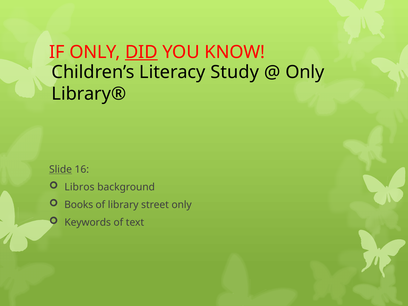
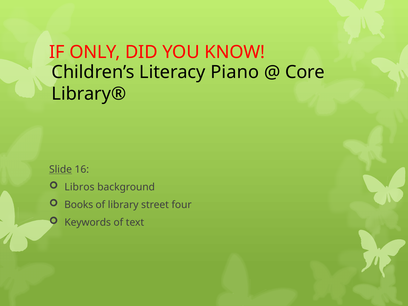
DID underline: present -> none
Study: Study -> Piano
Only at (305, 72): Only -> Core
street only: only -> four
